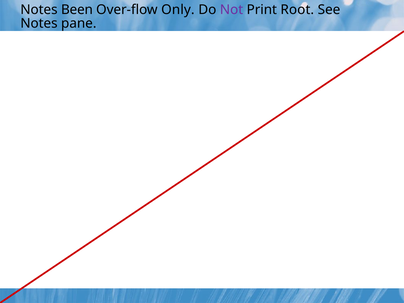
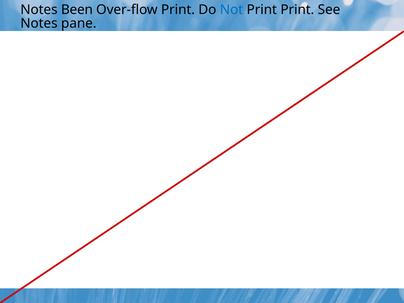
Over-flow Only: Only -> Print
Not colour: purple -> blue
Print Root: Root -> Print
